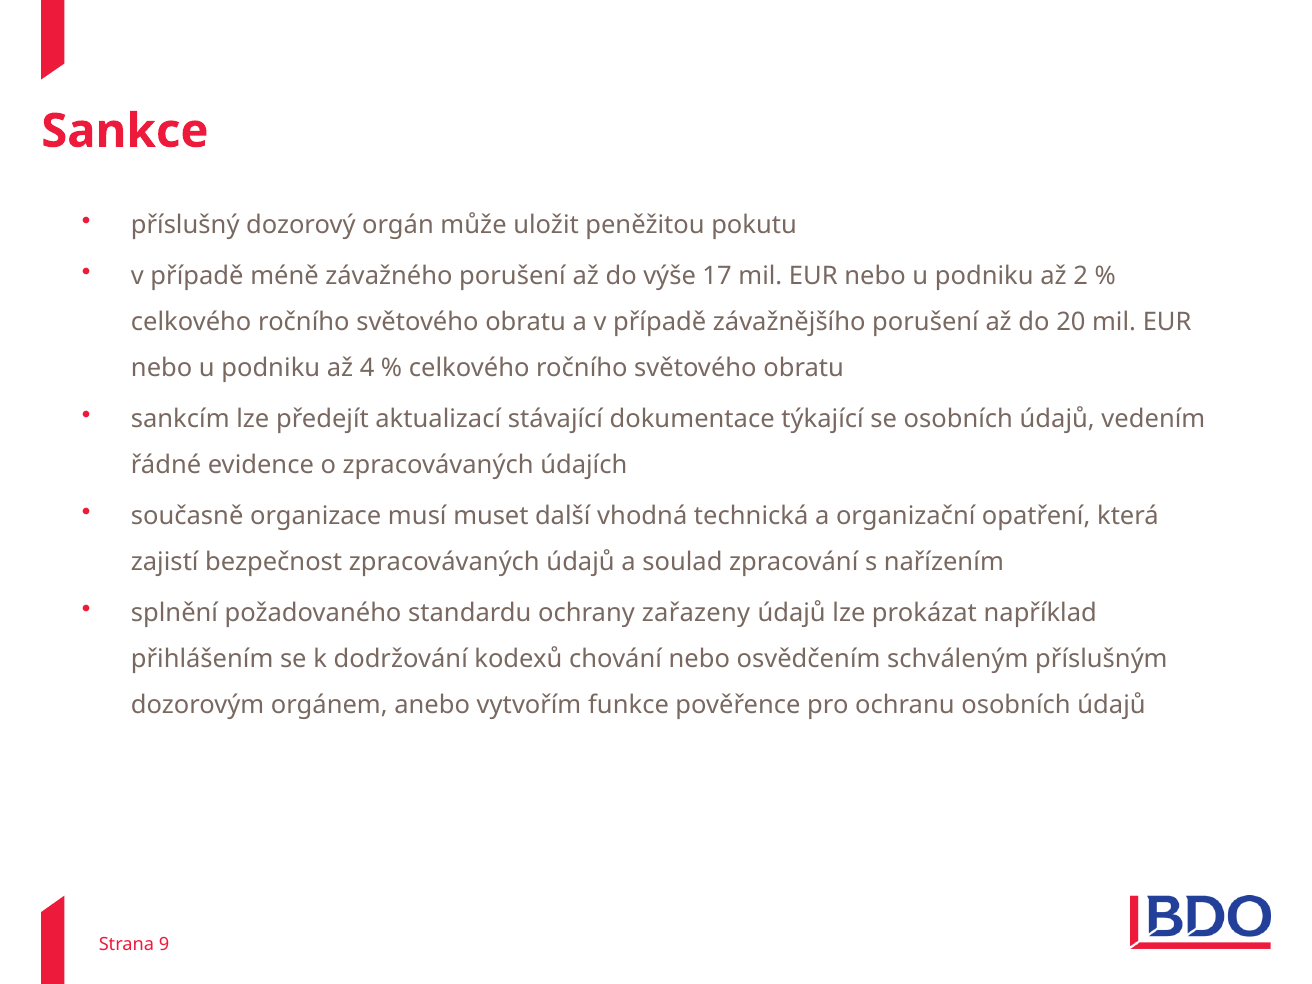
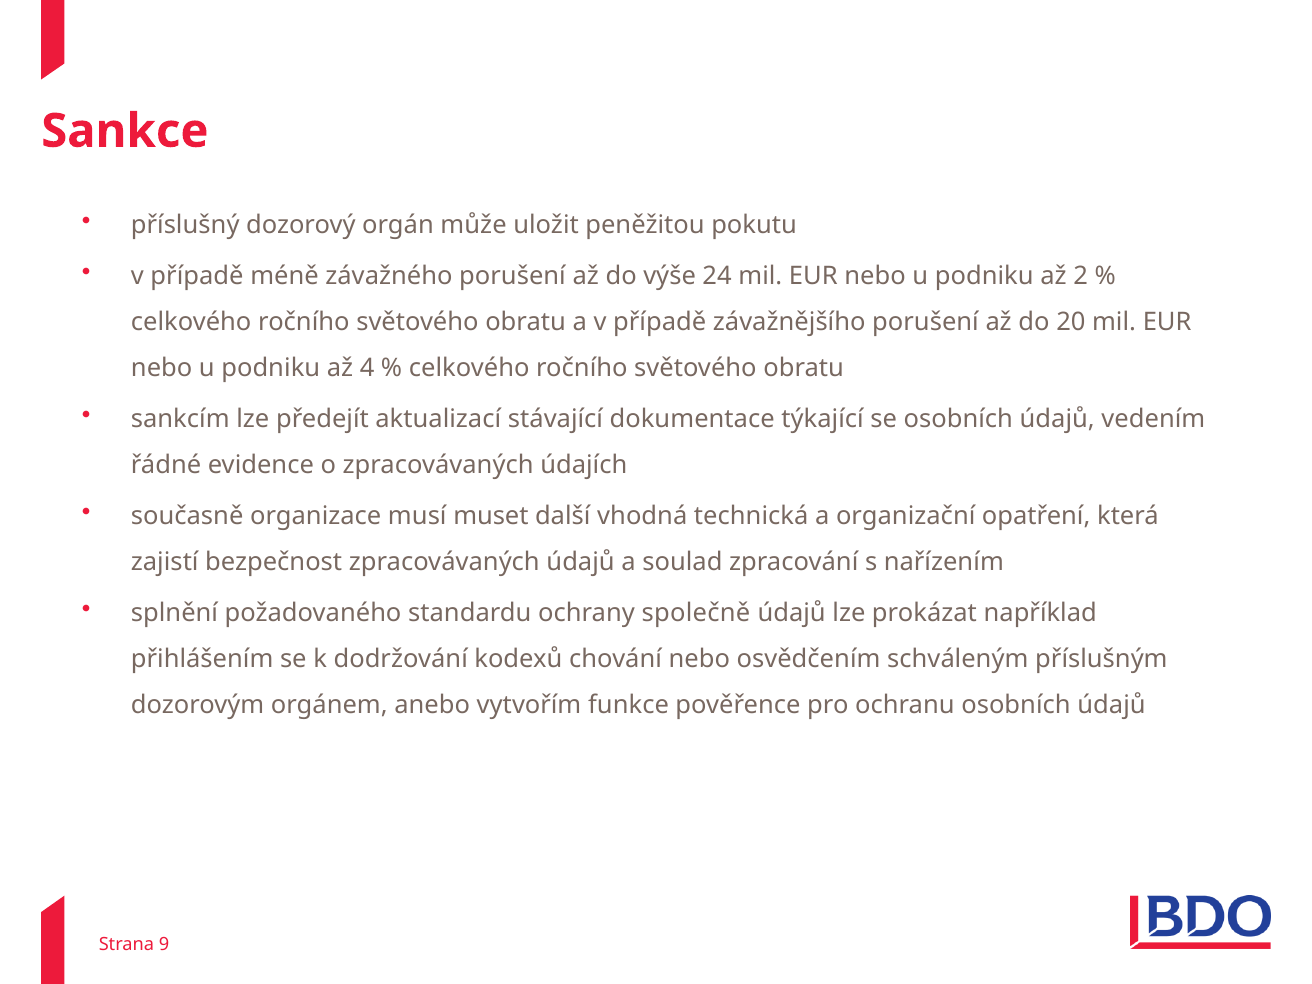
17: 17 -> 24
zařazeny: zařazeny -> společně
